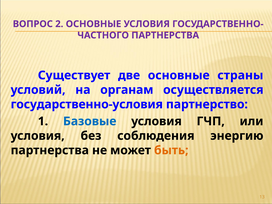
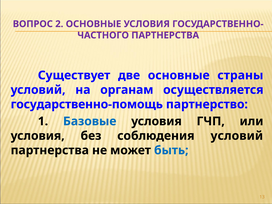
государственно-условия: государственно-условия -> государственно-помощь
соблюдения энергию: энергию -> условий
быть colour: orange -> blue
